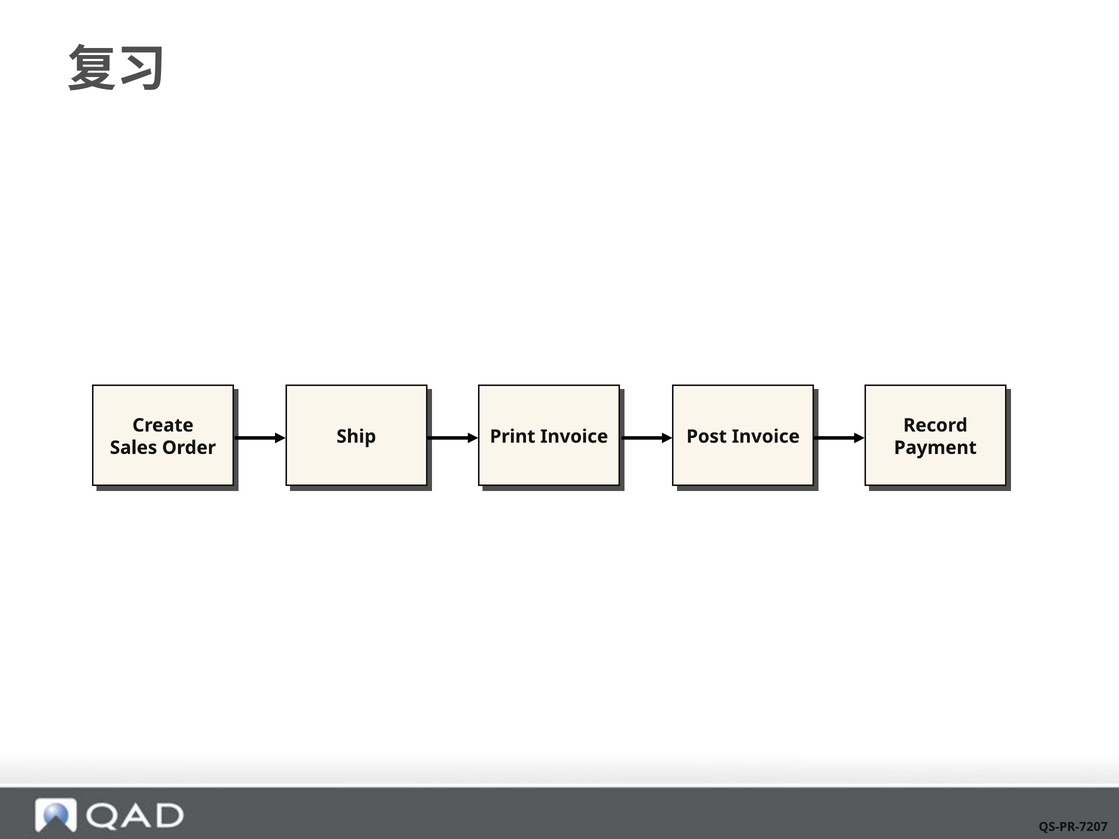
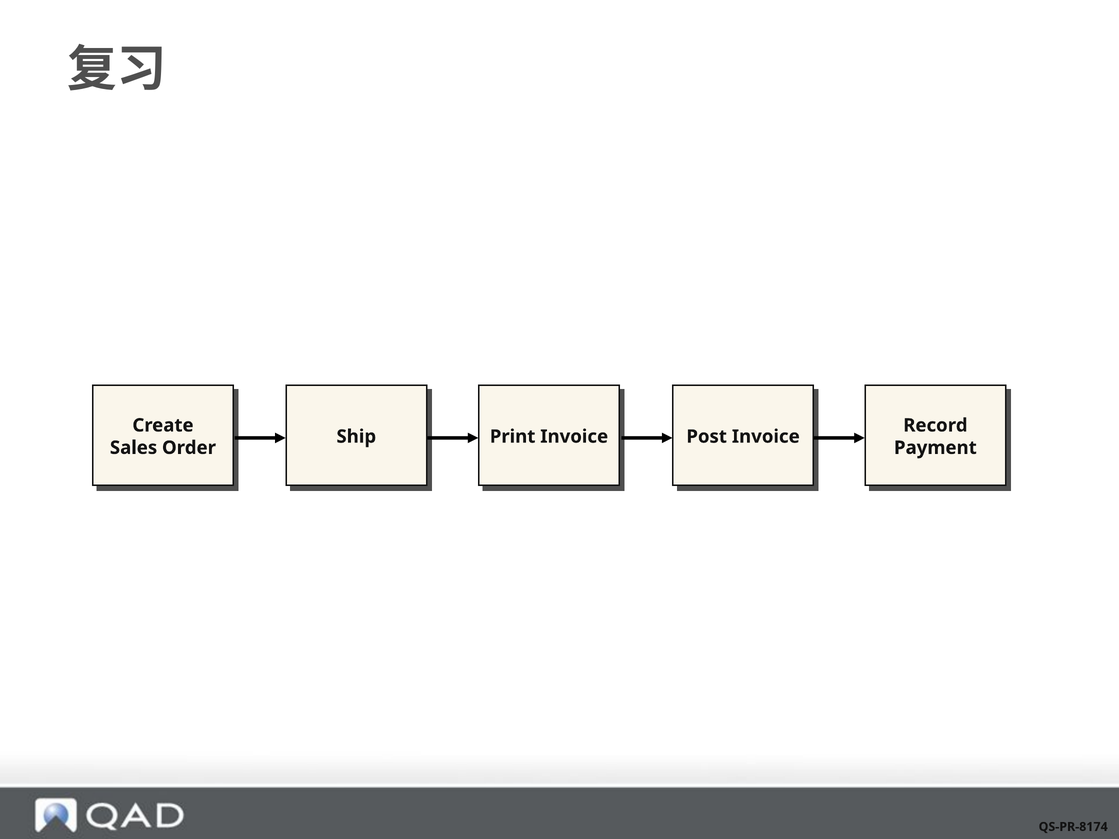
QS-PR-7207: QS-PR-7207 -> QS-PR-8174
